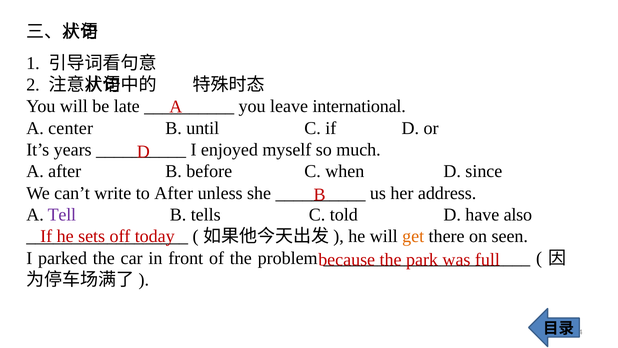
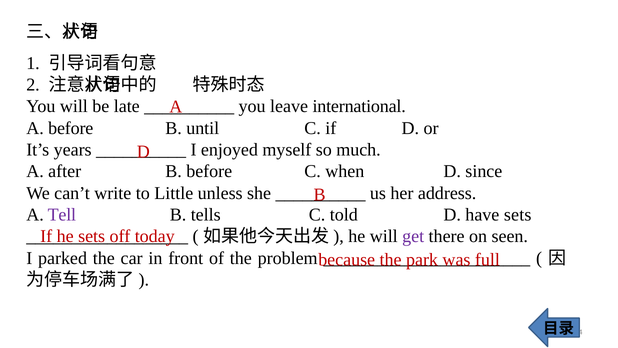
A center: center -> before
to After: After -> Little
have also: also -> sets
get colour: orange -> purple
